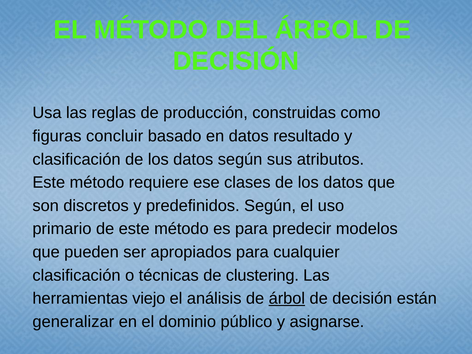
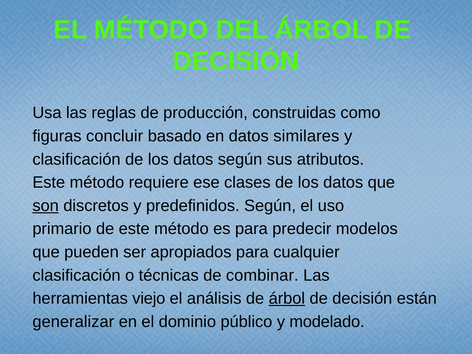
resultado: resultado -> similares
son underline: none -> present
clustering: clustering -> combinar
asignarse: asignarse -> modelado
